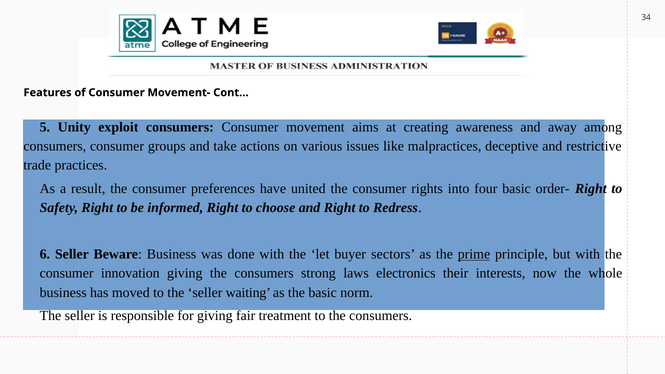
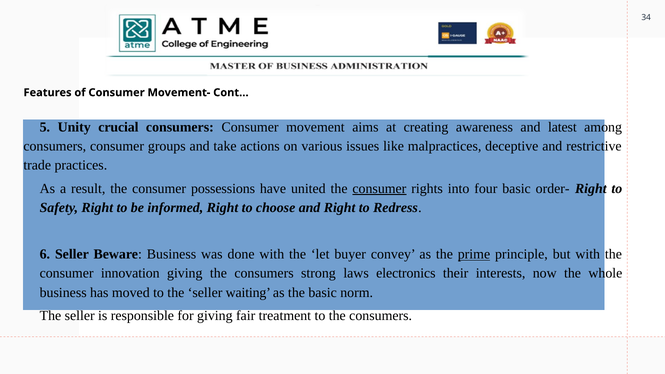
exploit: exploit -> crucial
away: away -> latest
preferences: preferences -> possessions
consumer at (379, 189) underline: none -> present
sectors: sectors -> convey
